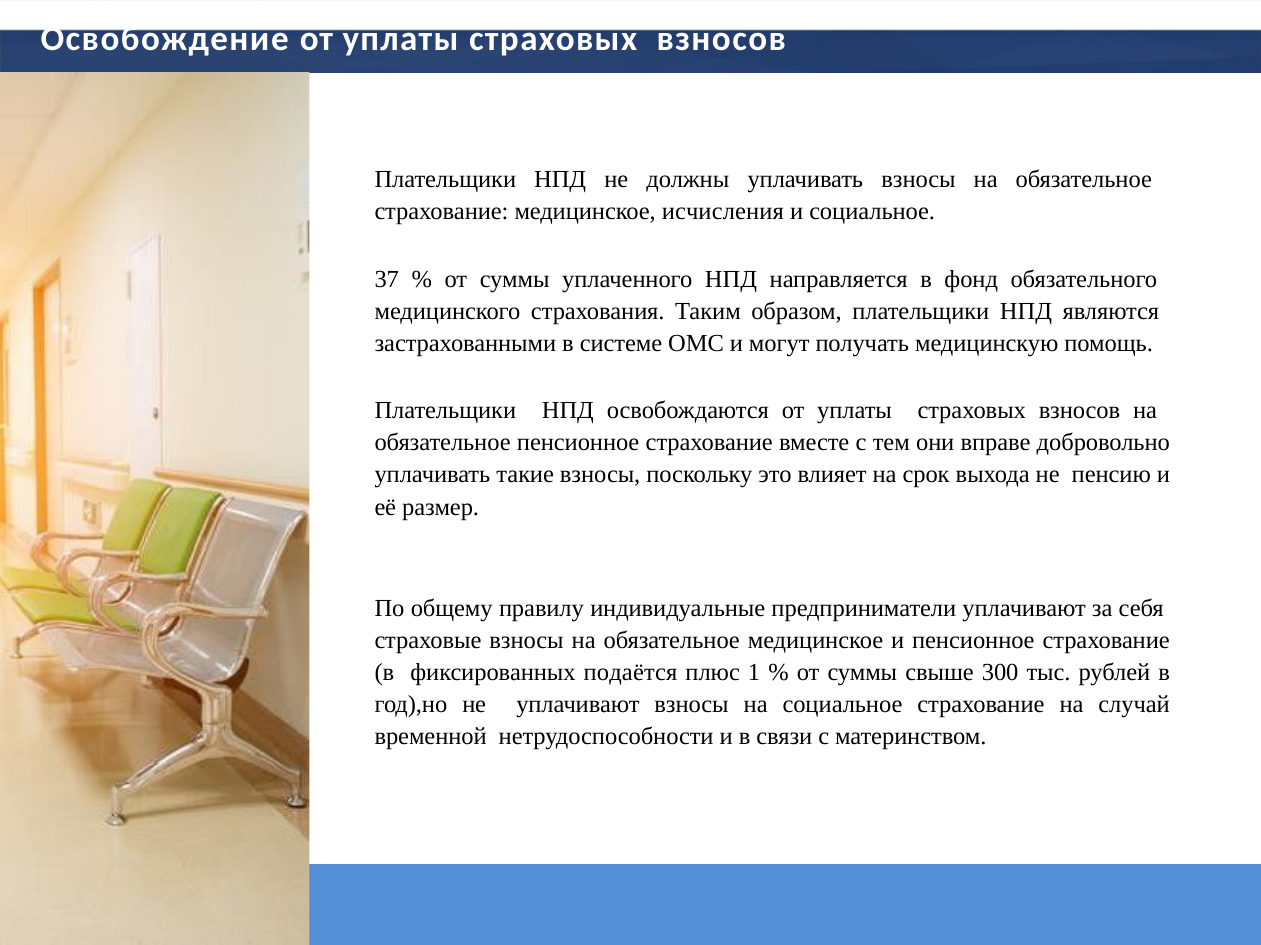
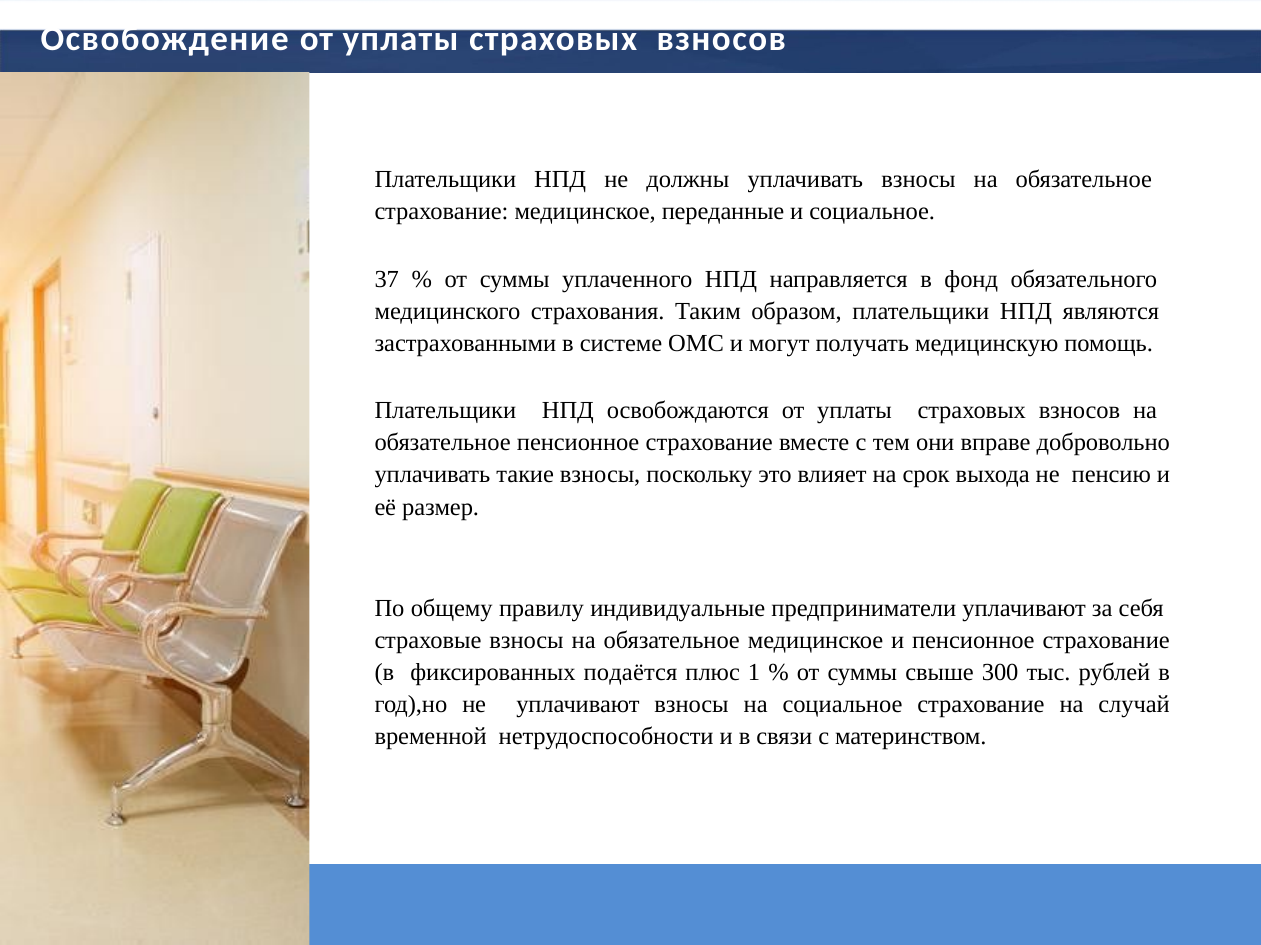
исчисления: исчисления -> переданные
